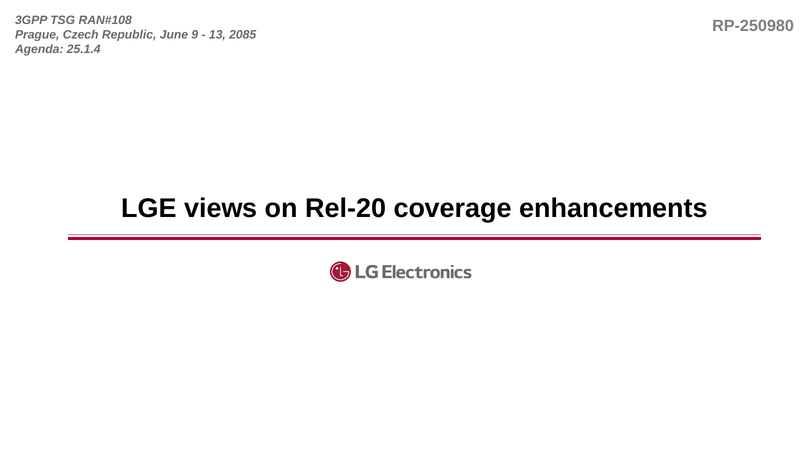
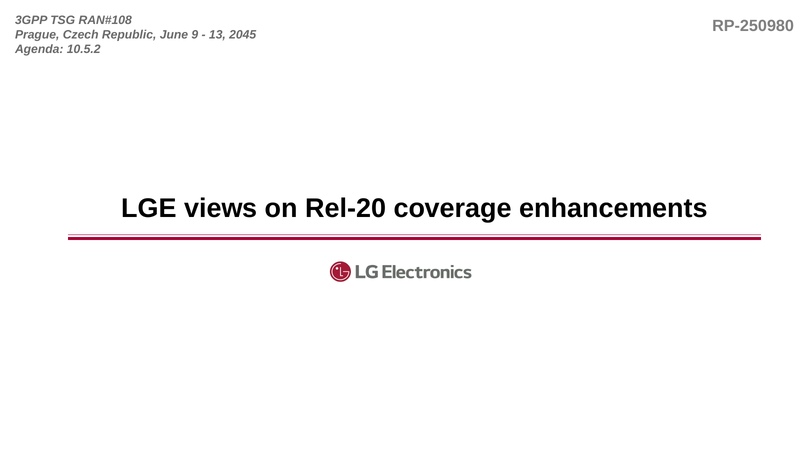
2085: 2085 -> 2045
25.1.4: 25.1.4 -> 10.5.2
